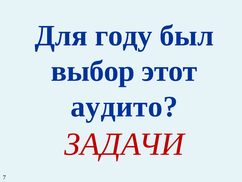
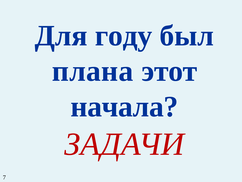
выбор: выбор -> плана
аудито: аудито -> начала
